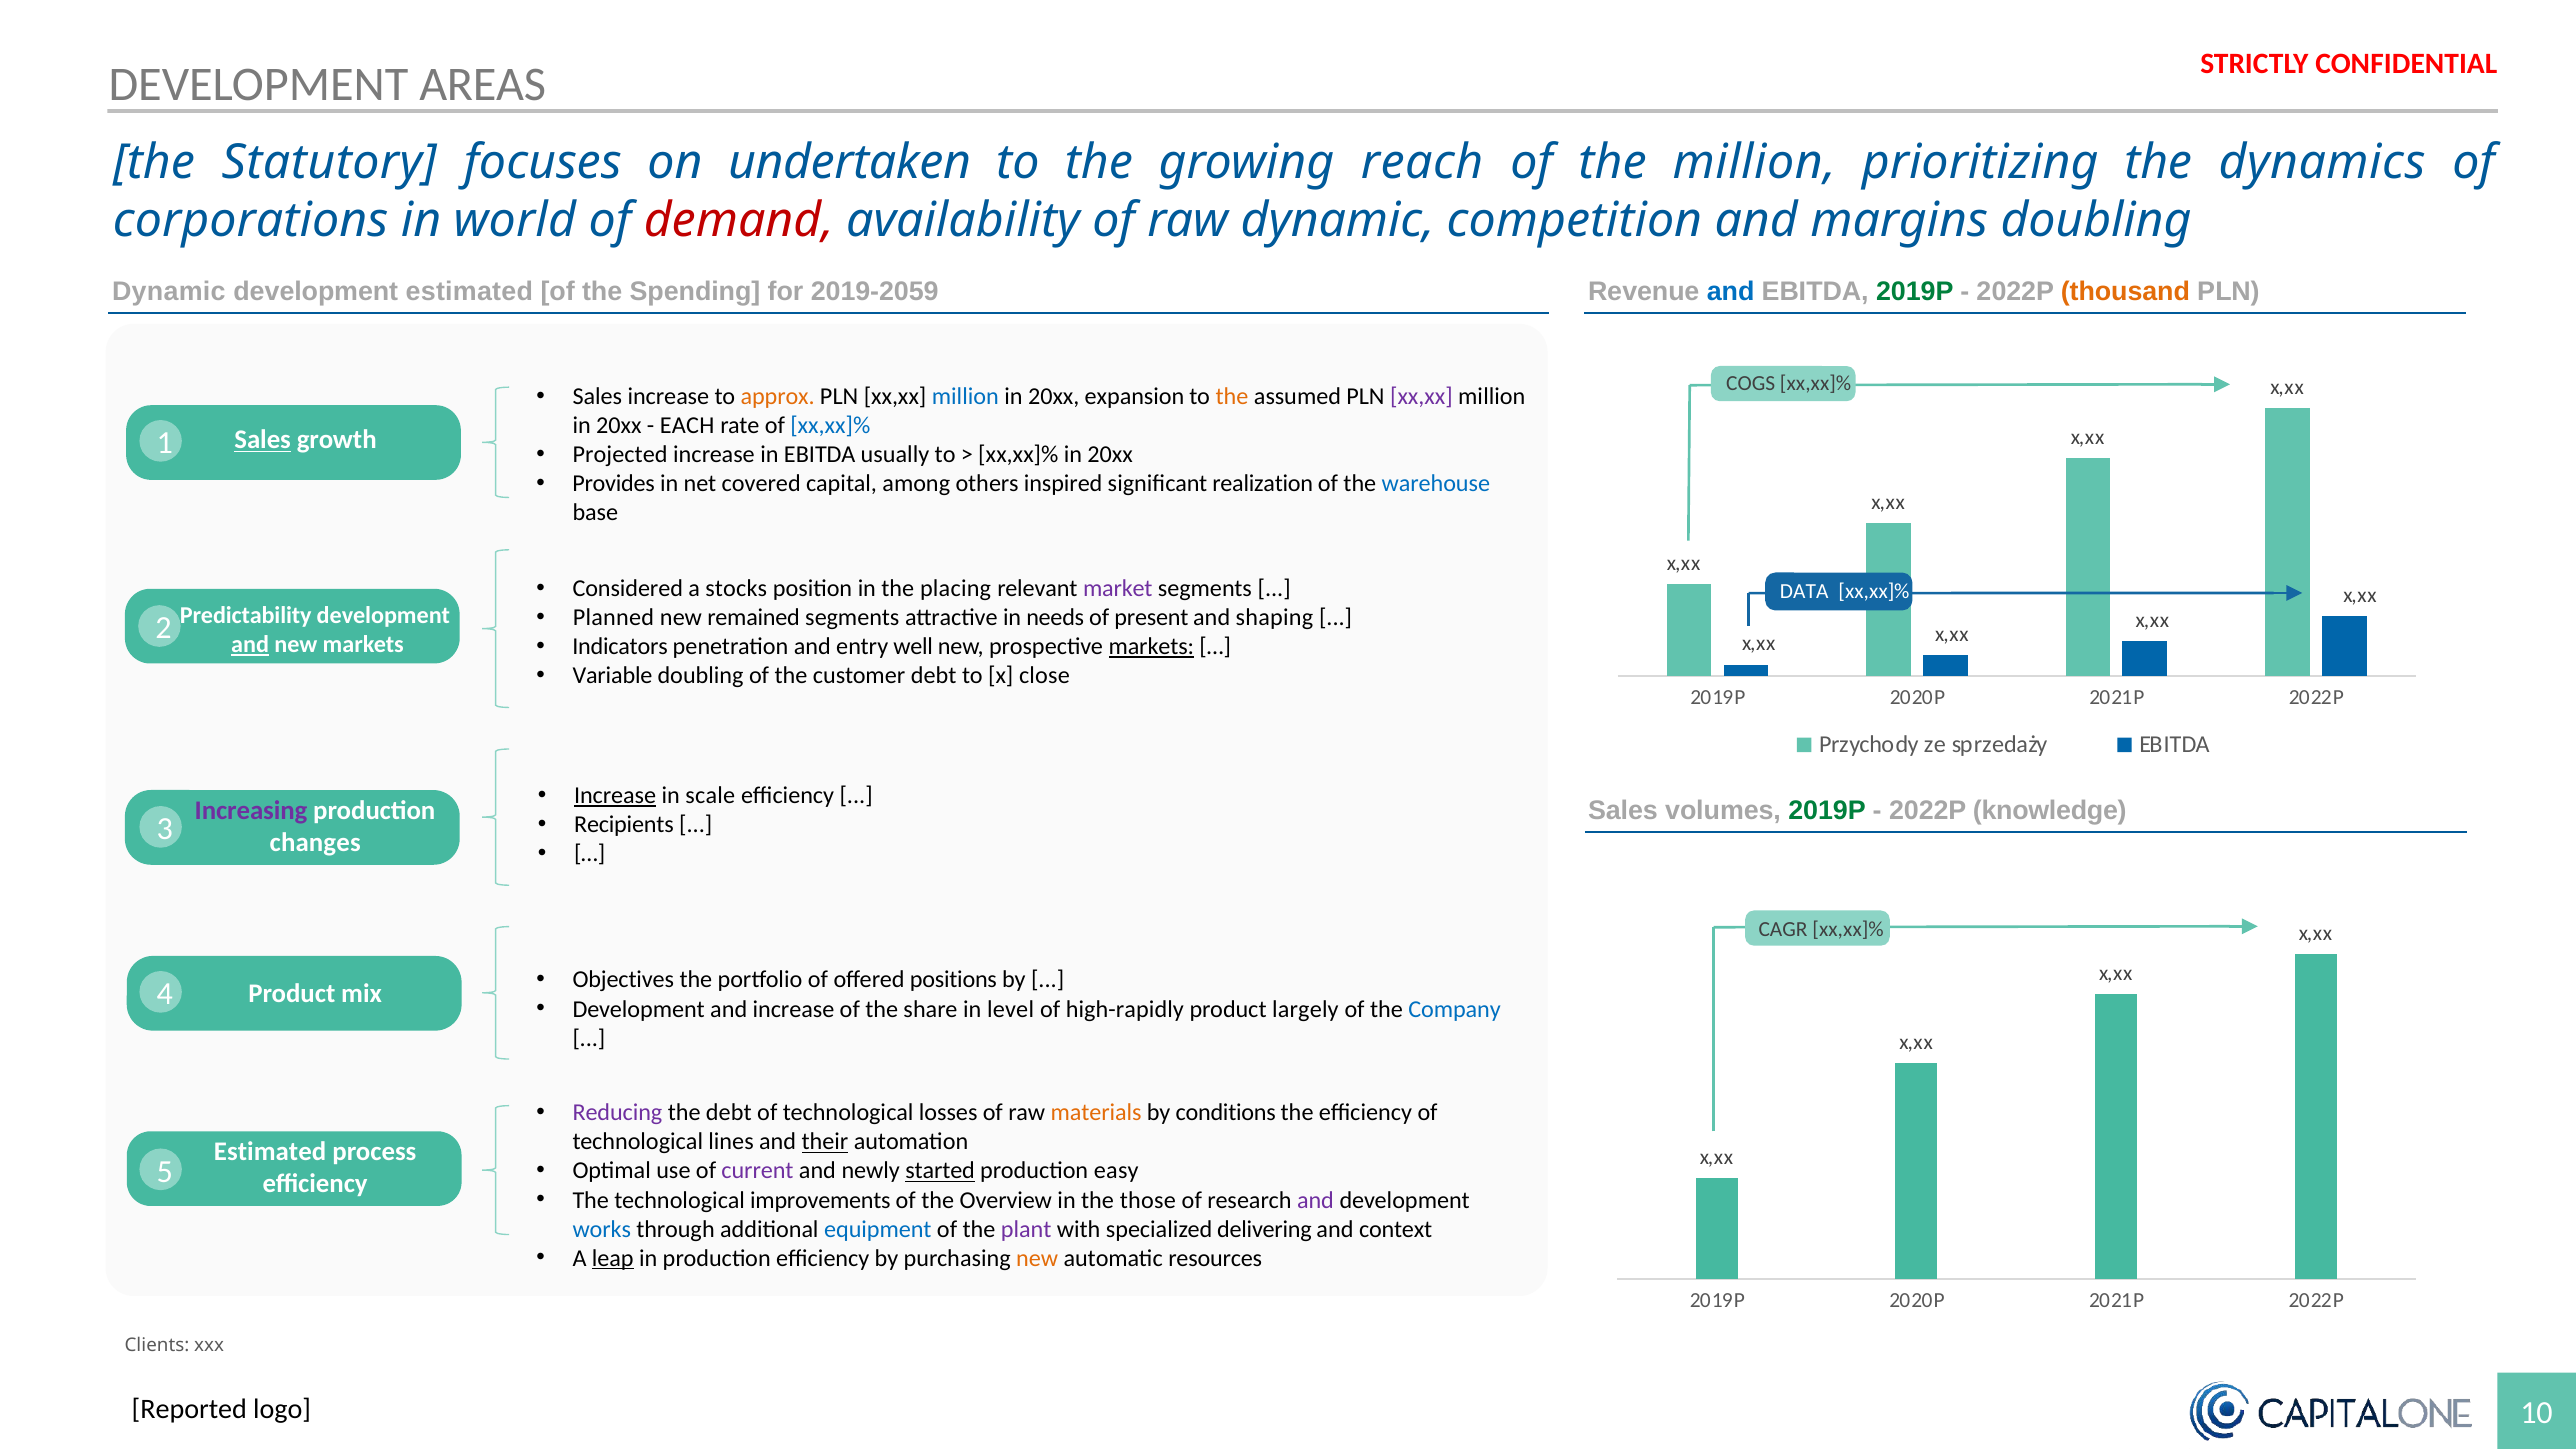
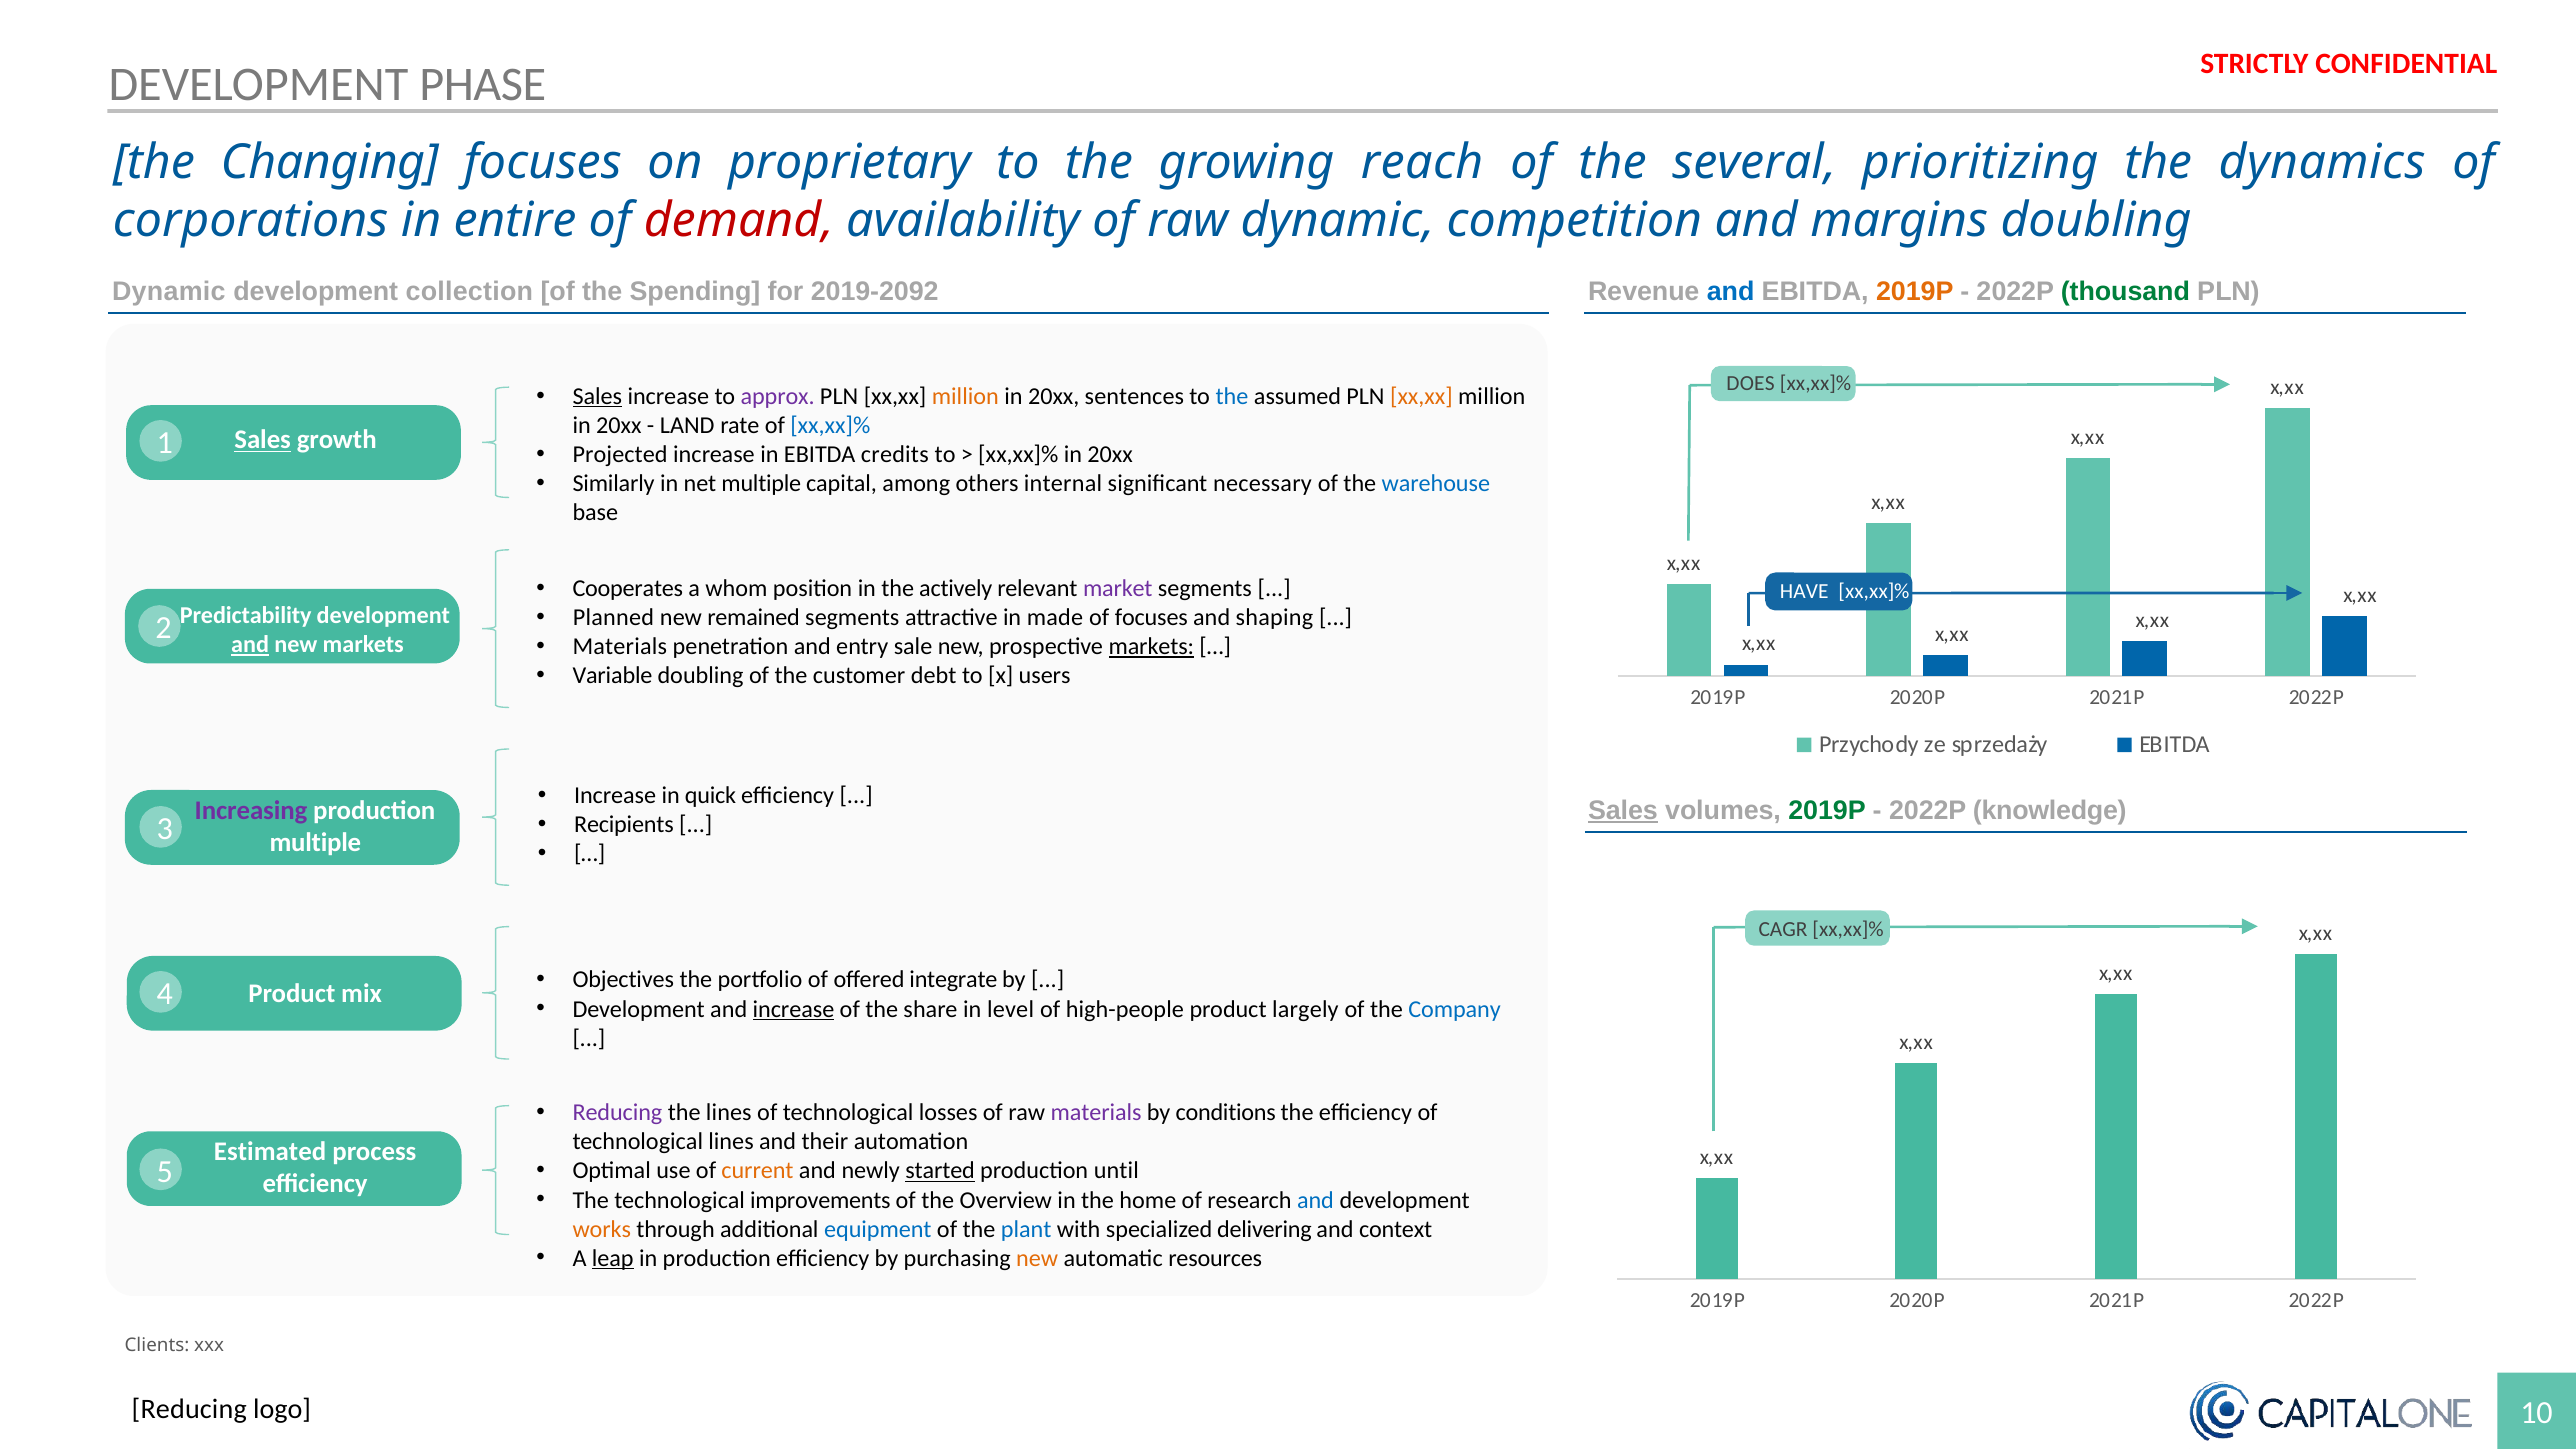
AREAS: AREAS -> PHASE
Statutory: Statutory -> Changing
undertaken: undertaken -> proprietary
the million: million -> several
world: world -> entire
development estimated: estimated -> collection
2019-2059: 2019-2059 -> 2019-2092
2019P at (1915, 292) colour: green -> orange
thousand colour: orange -> green
COGS: COGS -> DOES
Sales at (597, 396) underline: none -> present
approx colour: orange -> purple
million at (965, 396) colour: blue -> orange
expansion: expansion -> sentences
the at (1232, 396) colour: orange -> blue
xx,xx at (1421, 396) colour: purple -> orange
EACH: EACH -> LAND
usually: usually -> credits
Provides: Provides -> Similarly
net covered: covered -> multiple
inspired: inspired -> internal
realization: realization -> necessary
Considered: Considered -> Cooperates
stocks: stocks -> whom
placing: placing -> actively
DATA: DATA -> HAVE
needs: needs -> made
of present: present -> focuses
Indicators at (620, 647): Indicators -> Materials
well: well -> sale
close: close -> users
Increase at (615, 796) underline: present -> none
scale: scale -> quick
Sales at (1623, 810) underline: none -> present
changes at (315, 842): changes -> multiple
positions: positions -> integrate
increase at (794, 1009) underline: none -> present
high-rapidly: high-rapidly -> high-people
the debt: debt -> lines
materials at (1096, 1113) colour: orange -> purple
their underline: present -> none
current colour: purple -> orange
easy: easy -> until
those: those -> home
and at (1315, 1200) colour: purple -> blue
works colour: blue -> orange
plant colour: purple -> blue
Reported at (189, 1409): Reported -> Reducing
